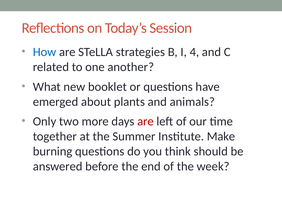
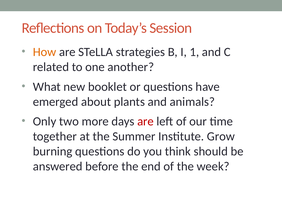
How colour: blue -> orange
4: 4 -> 1
Make: Make -> Grow
